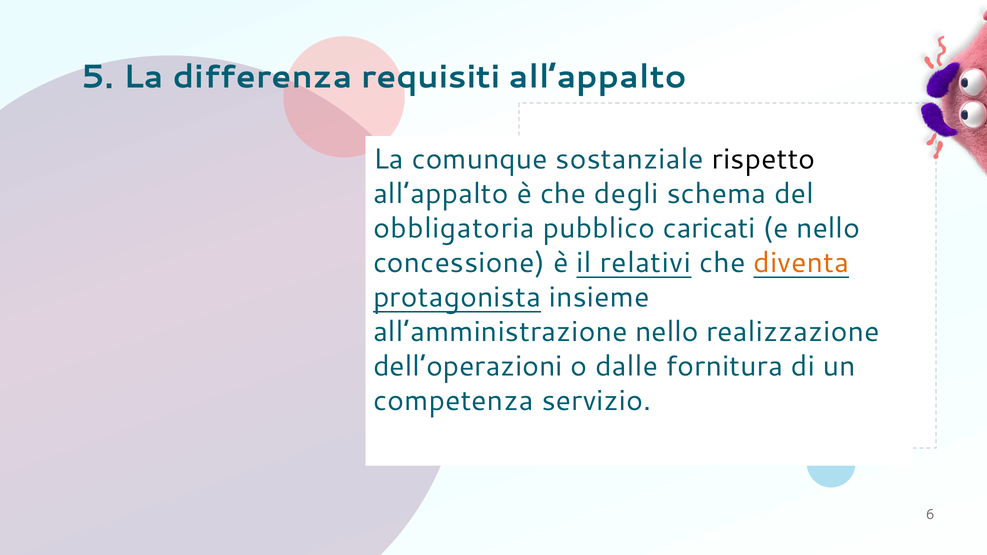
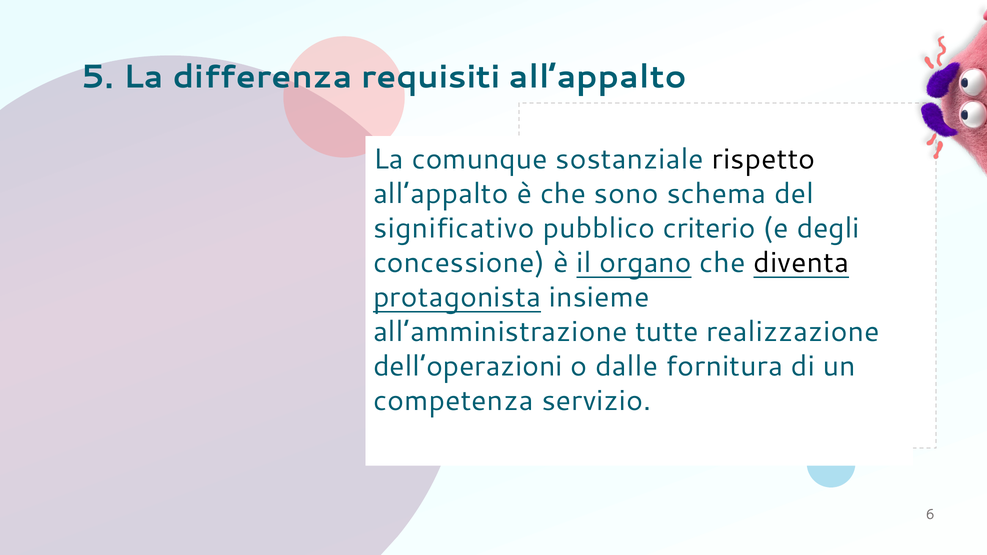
degli: degli -> sono
obbligatoria: obbligatoria -> significativo
caricati: caricati -> criterio
e nello: nello -> degli
relativi: relativi -> organo
diventa colour: orange -> black
nello at (667, 332): nello -> tutte
